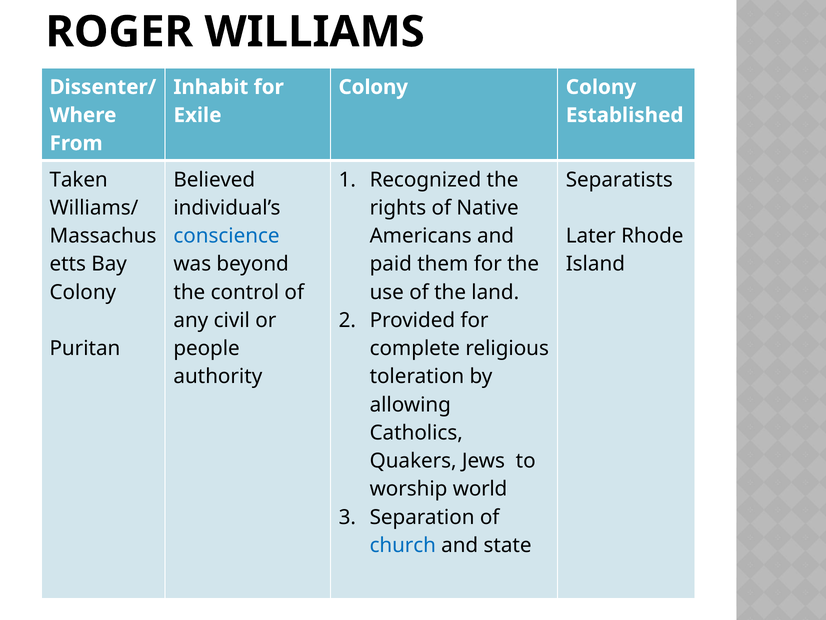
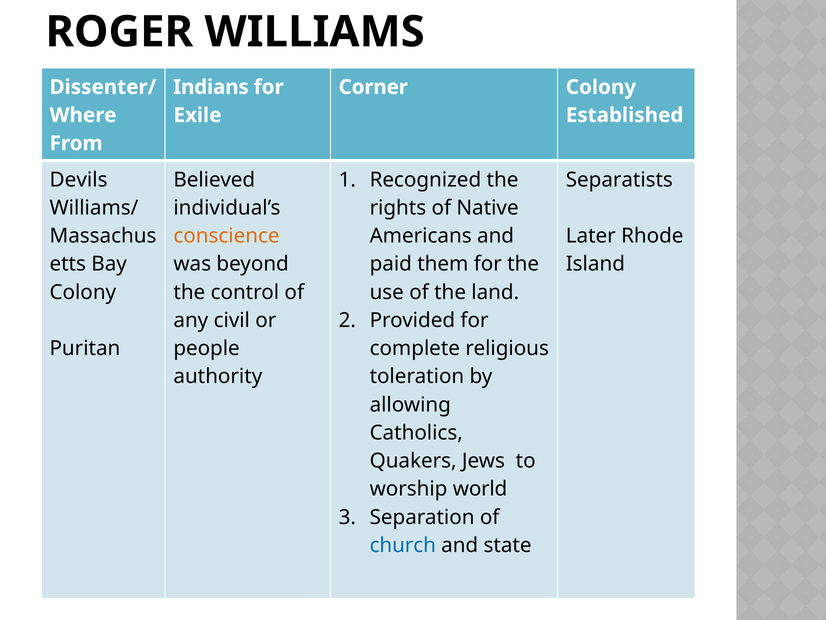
Inhabit: Inhabit -> Indians
Colony at (373, 87): Colony -> Corner
Taken: Taken -> Devils
conscience colour: blue -> orange
